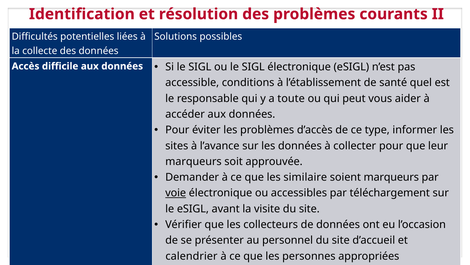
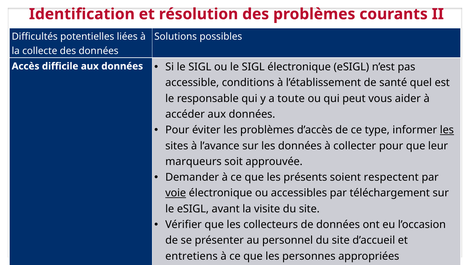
les at (447, 130) underline: none -> present
similaire: similaire -> présents
soient marqueurs: marqueurs -> respectent
calendrier: calendrier -> entretiens
